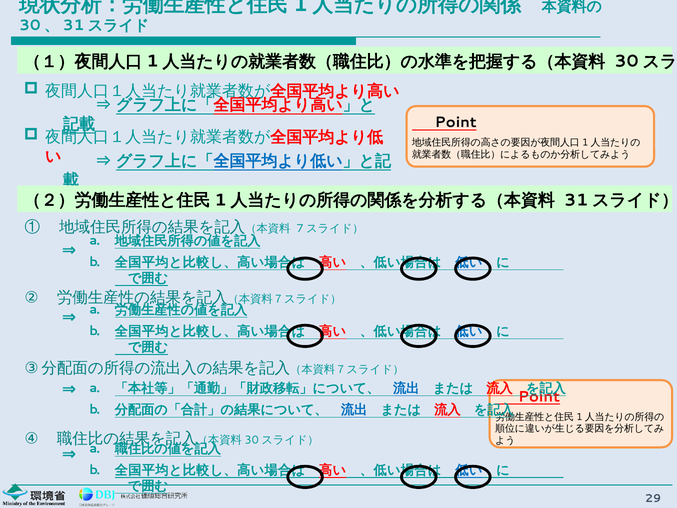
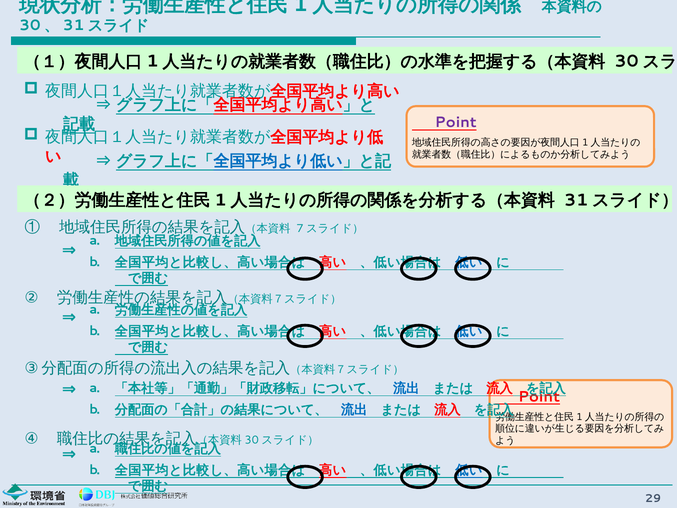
Point at (456, 122) colour: black -> purple
